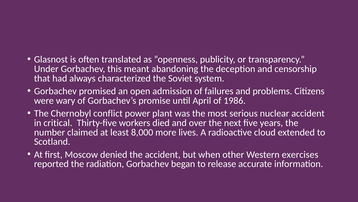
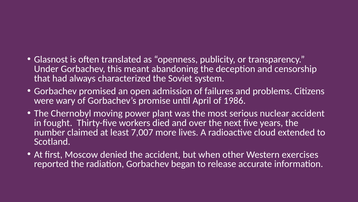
conflict: conflict -> moving
critical: critical -> fought
8,000: 8,000 -> 7,007
